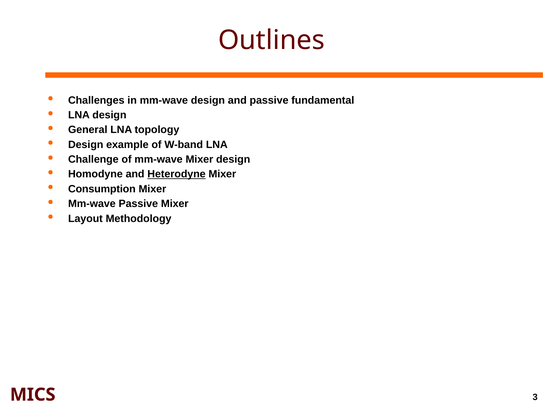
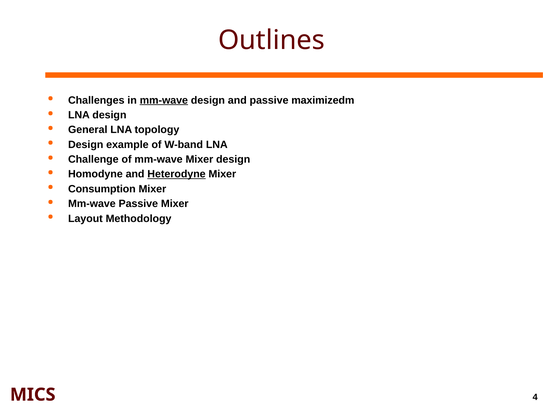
mm-wave at (164, 100) underline: none -> present
fundamental: fundamental -> maximizedm
3: 3 -> 4
